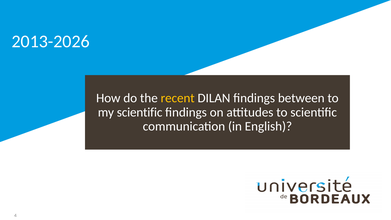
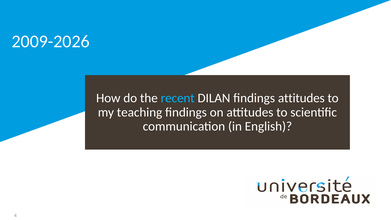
2013-2026: 2013-2026 -> 2009-2026
recent colour: yellow -> light blue
findings between: between -> attitudes
my scientific: scientific -> teaching
